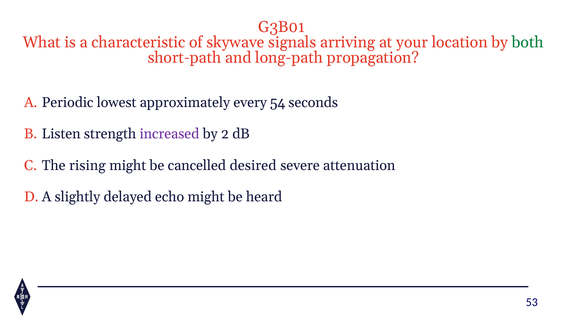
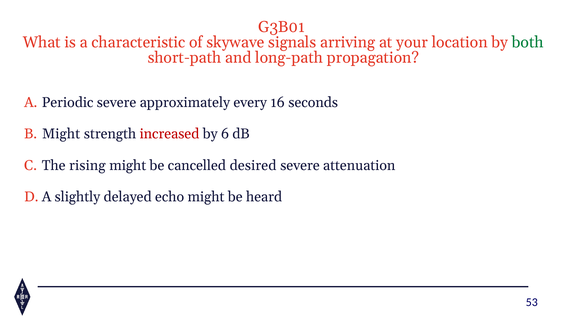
Periodic lowest: lowest -> severe
54: 54 -> 16
Listen at (61, 134): Listen -> Might
increased colour: purple -> red
2: 2 -> 6
